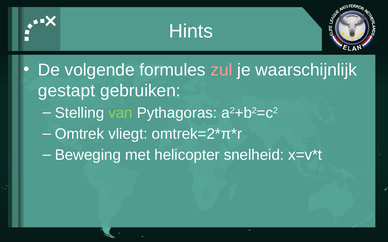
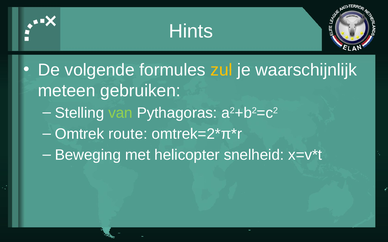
zul colour: pink -> yellow
gestapt: gestapt -> meteen
vliegt: vliegt -> route
